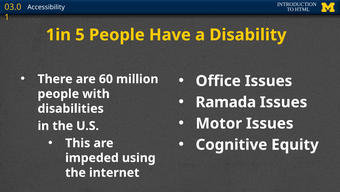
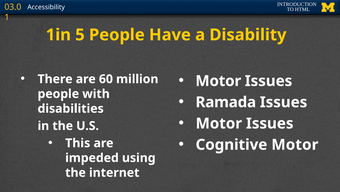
Office at (218, 81): Office -> Motor
Cognitive Equity: Equity -> Motor
